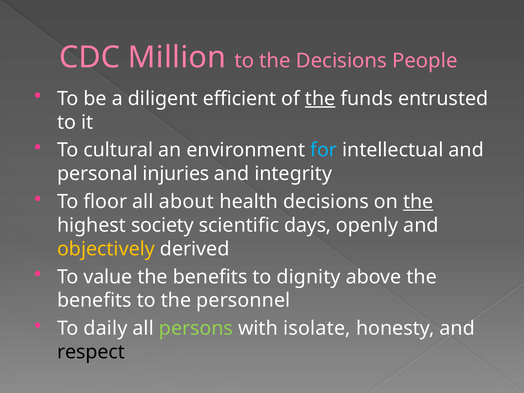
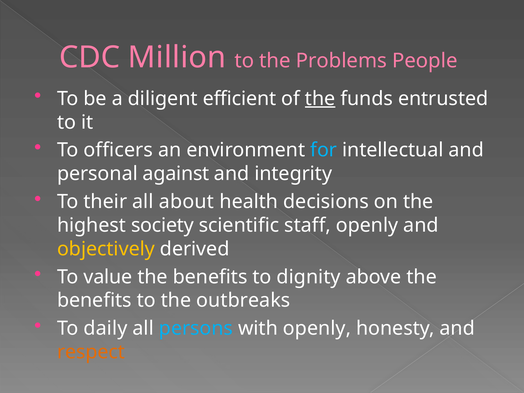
the Decisions: Decisions -> Problems
cultural: cultural -> officers
injuries: injuries -> against
floor: floor -> their
the at (418, 202) underline: present -> none
days: days -> staff
personnel: personnel -> outbreaks
persons colour: light green -> light blue
with isolate: isolate -> openly
respect colour: black -> orange
